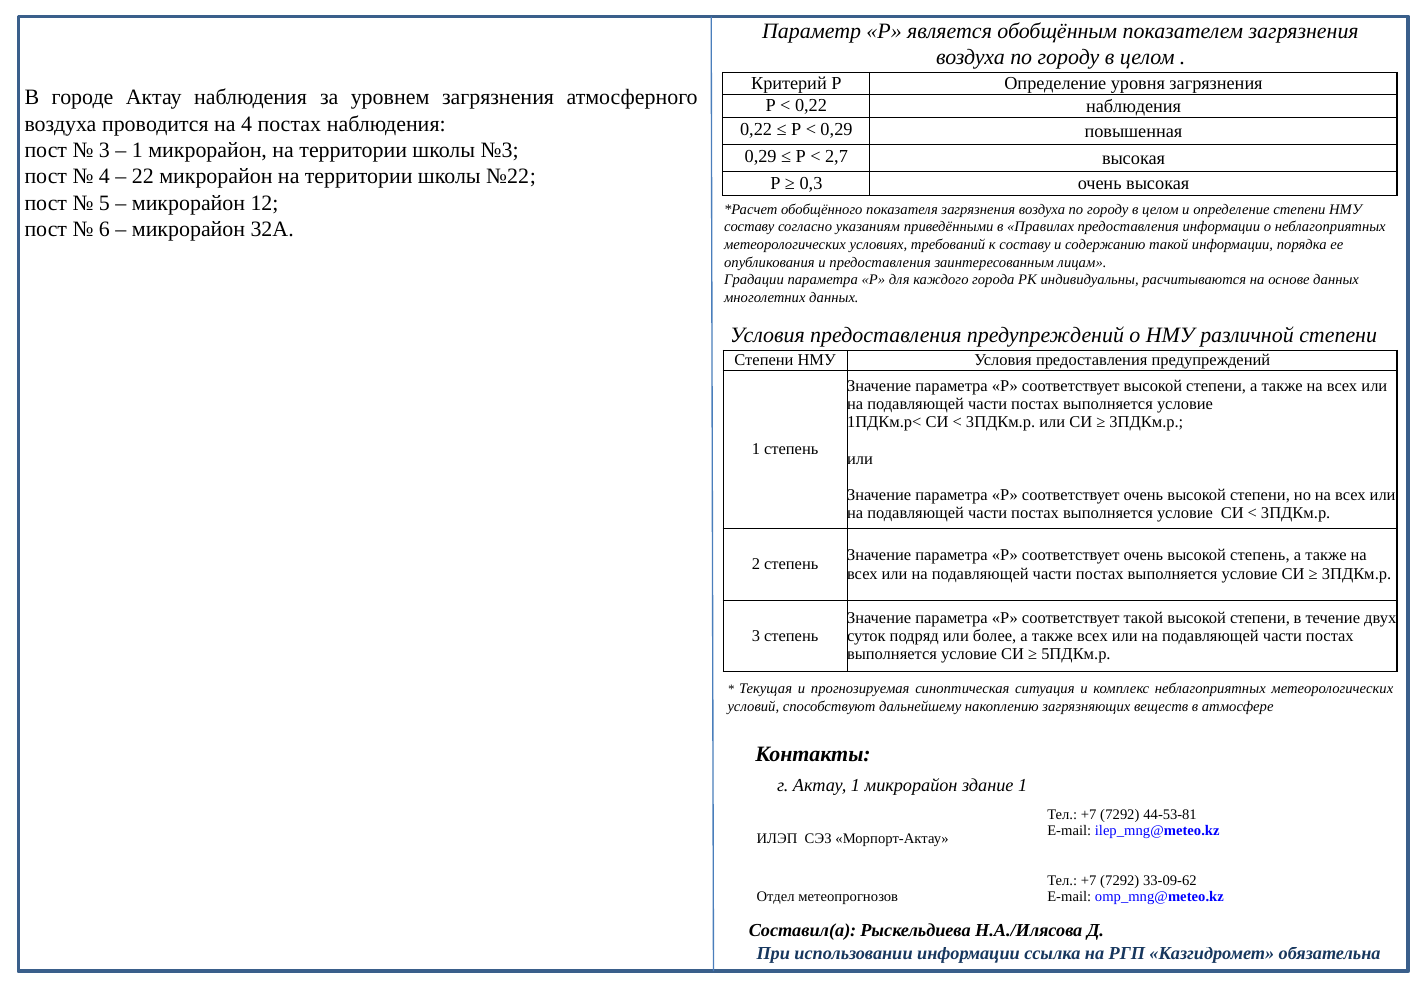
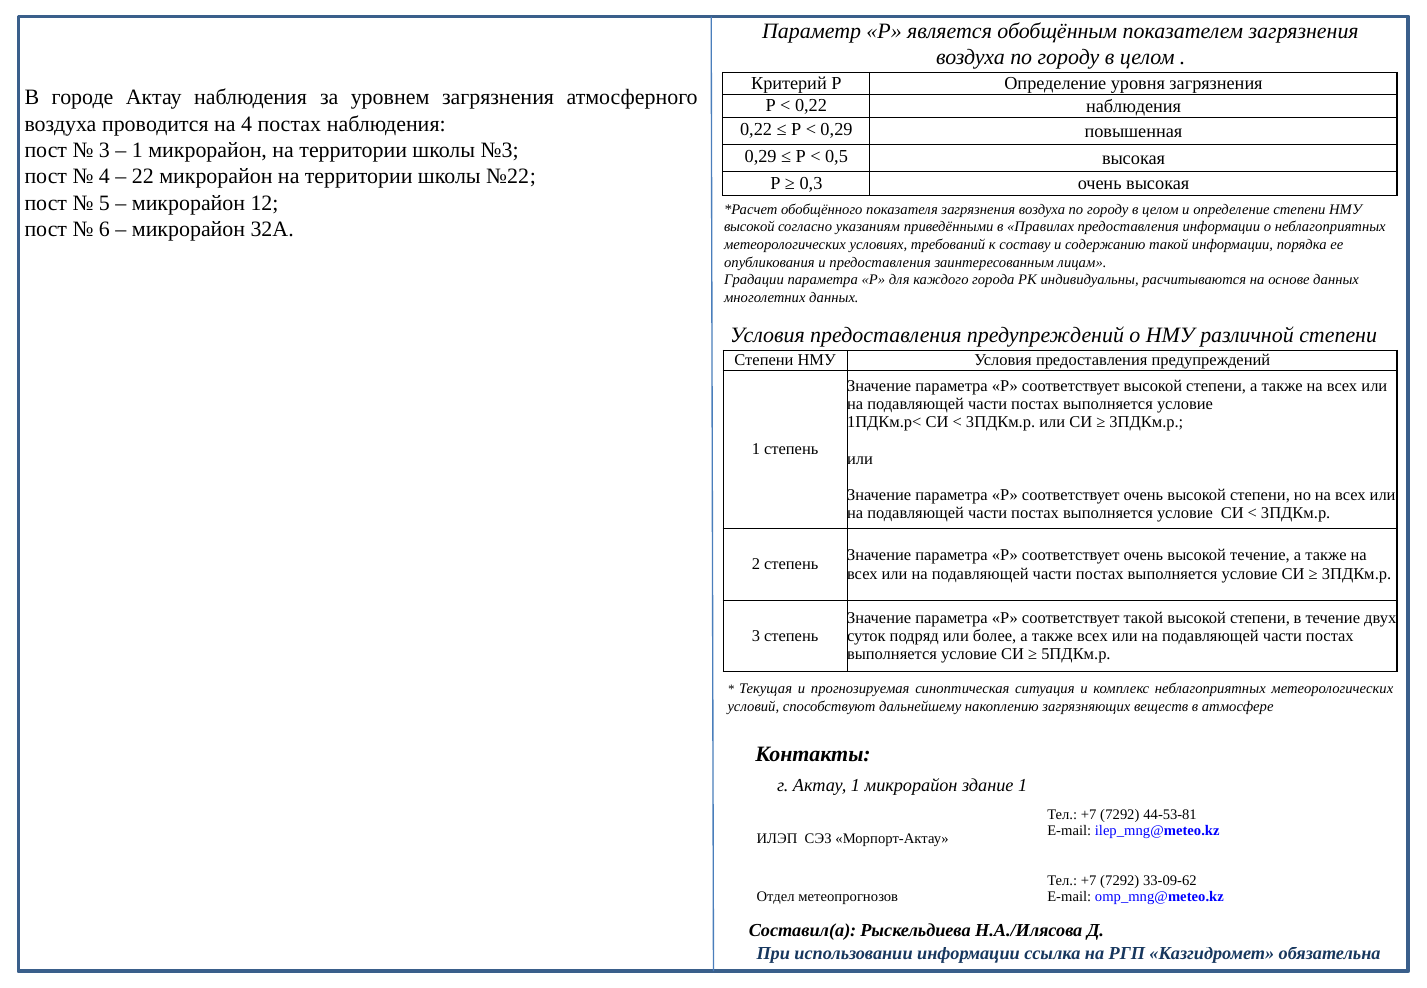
2,7: 2,7 -> 0,5
составу at (749, 227): составу -> высокой
высокой степень: степень -> течение
